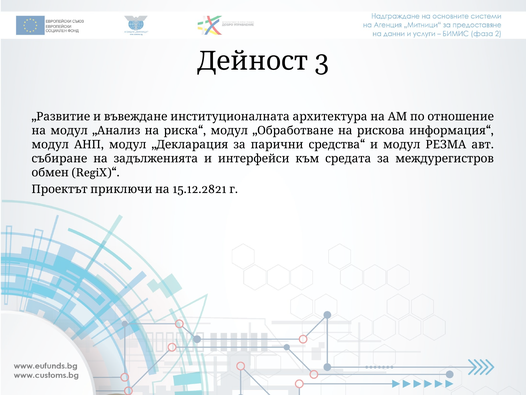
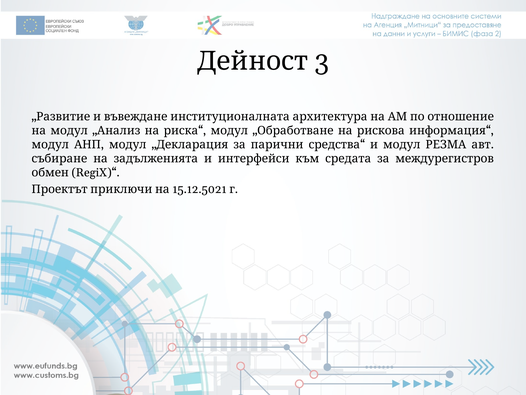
15.12.2821: 15.12.2821 -> 15.12.5021
